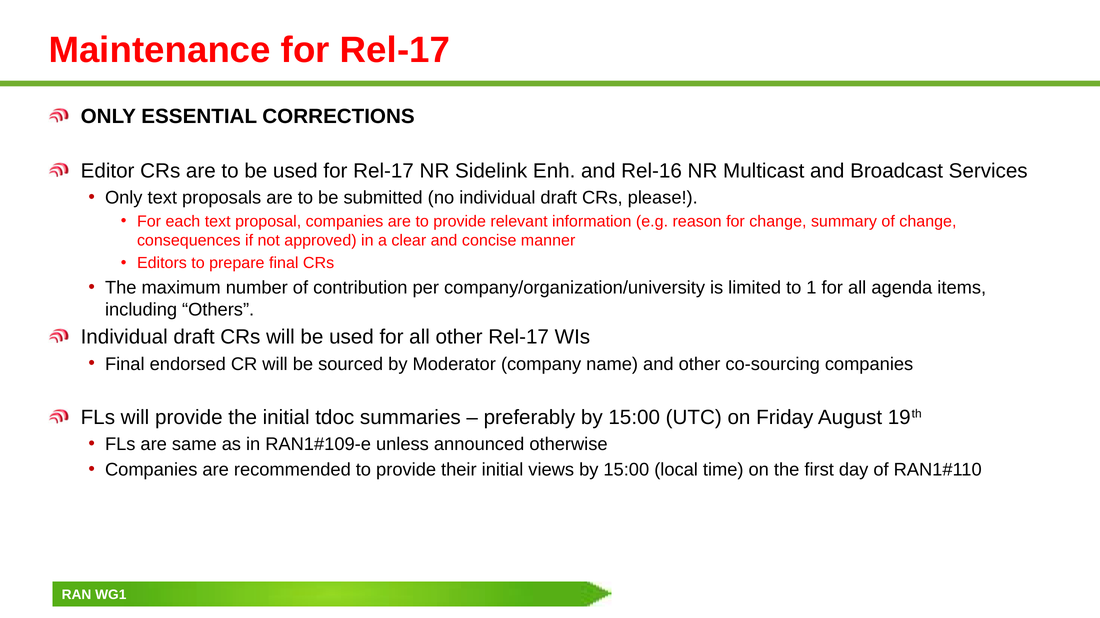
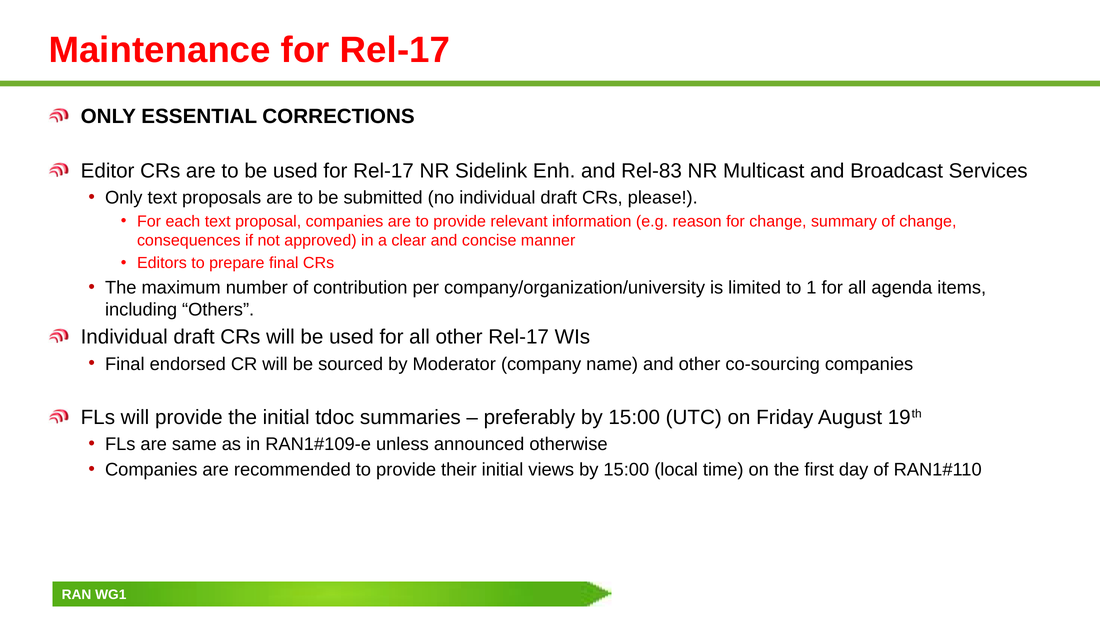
Rel-16: Rel-16 -> Rel-83
